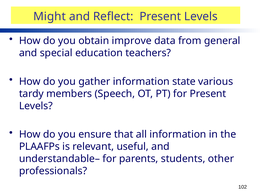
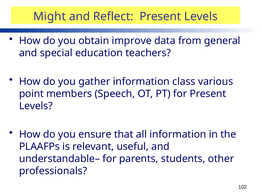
state: state -> class
tardy: tardy -> point
